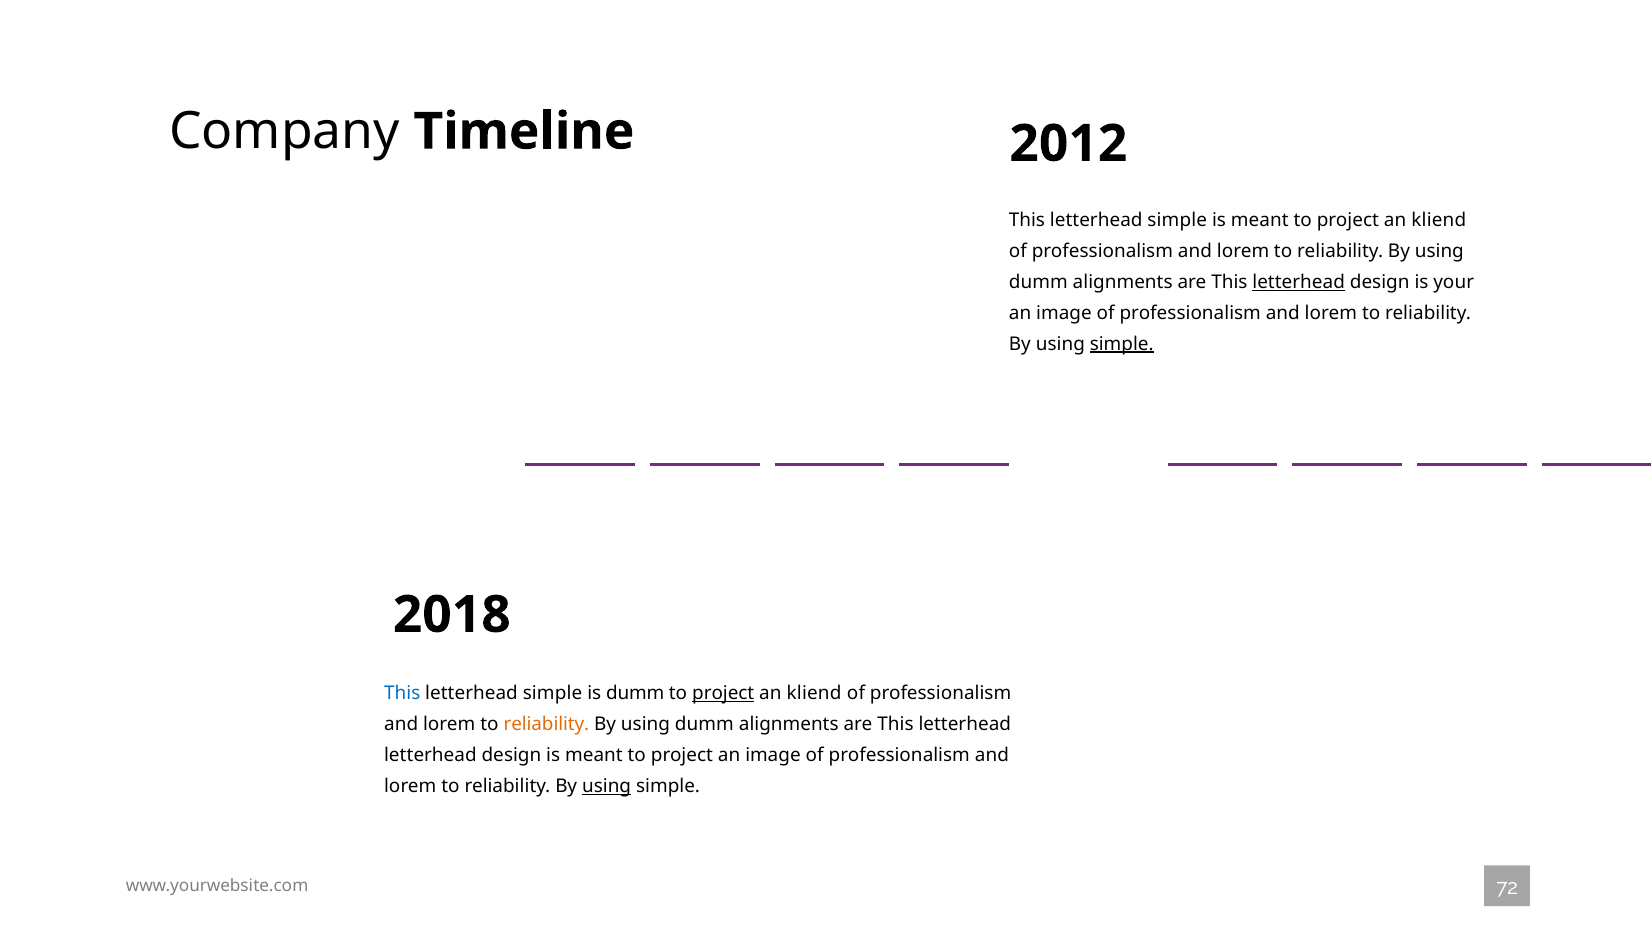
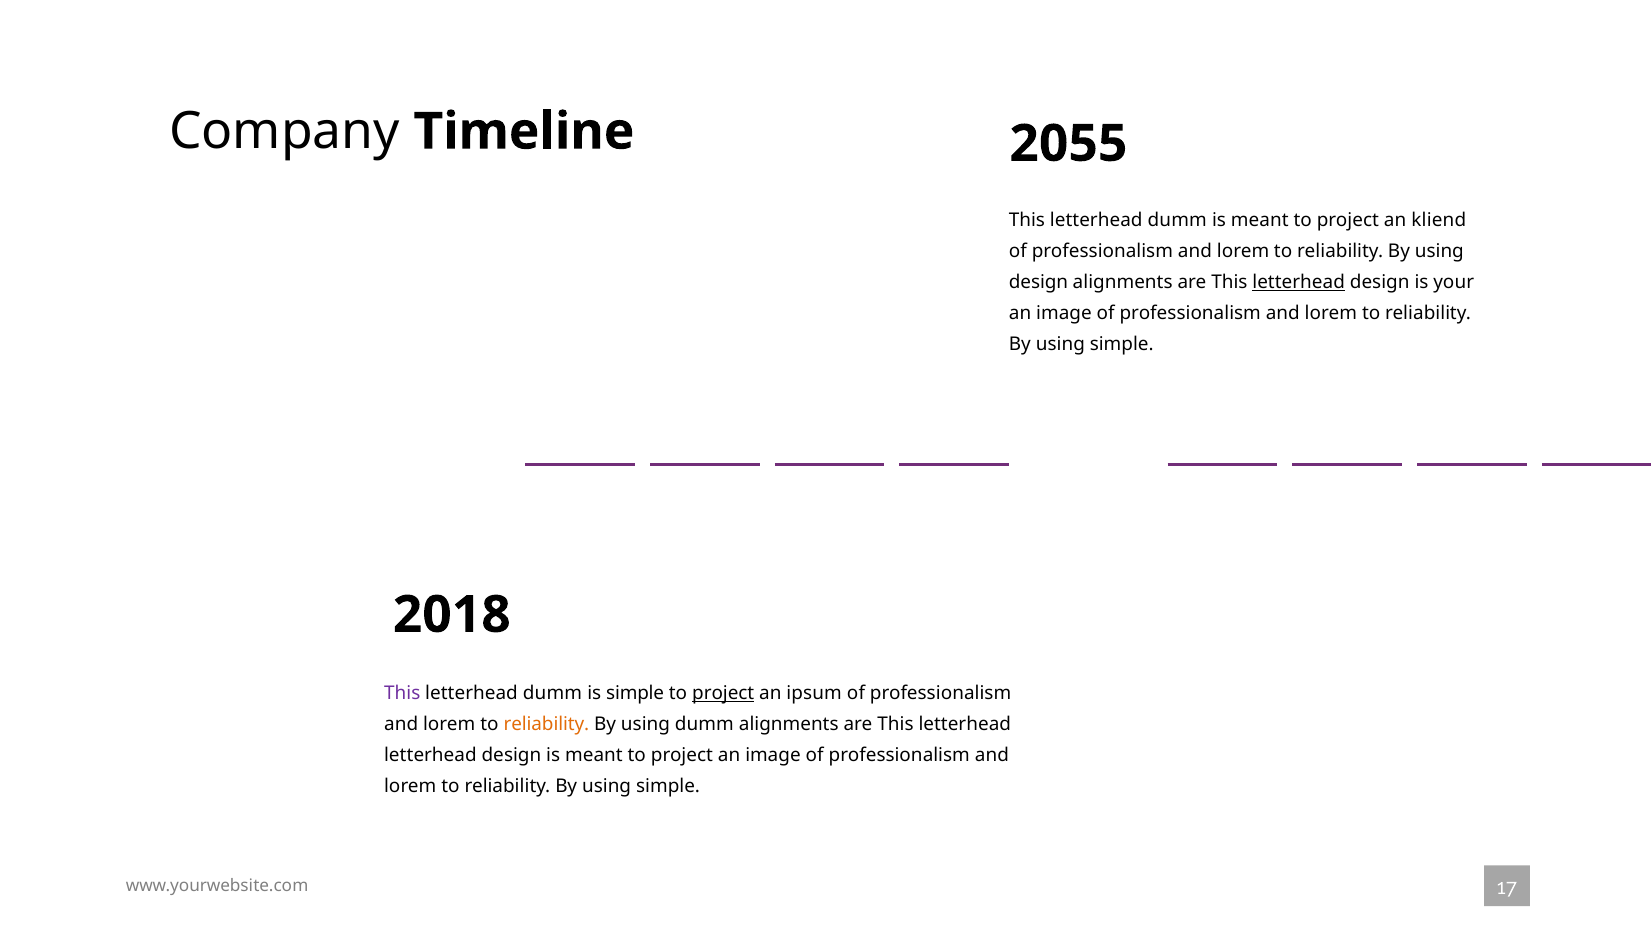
2012: 2012 -> 2055
simple at (1177, 220): simple -> dumm
dumm at (1038, 282): dumm -> design
simple at (1122, 344) underline: present -> none
This at (402, 693) colour: blue -> purple
simple at (553, 693): simple -> dumm
is dumm: dumm -> simple
kliend at (814, 693): kliend -> ipsum
using at (607, 786) underline: present -> none
72: 72 -> 17
